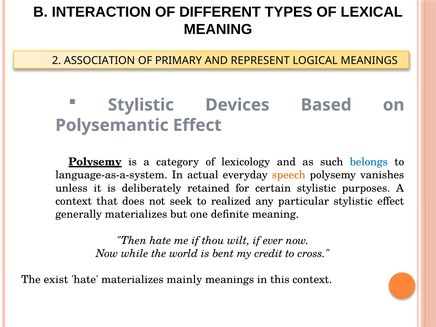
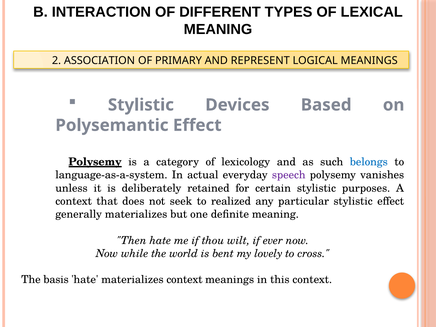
speech colour: orange -> purple
credit: credit -> lovely
exist: exist -> basis
materializes mainly: mainly -> context
